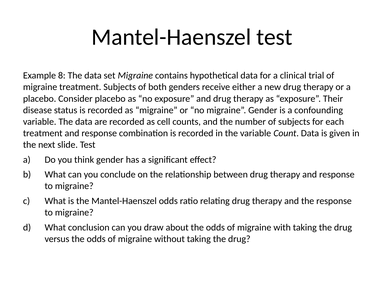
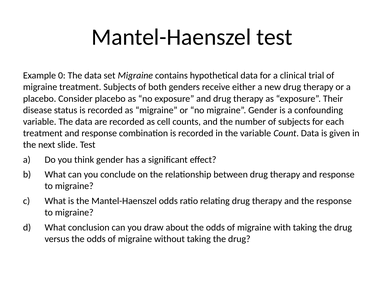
8: 8 -> 0
